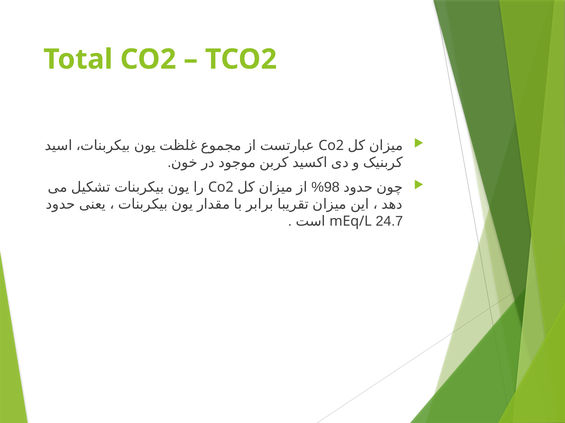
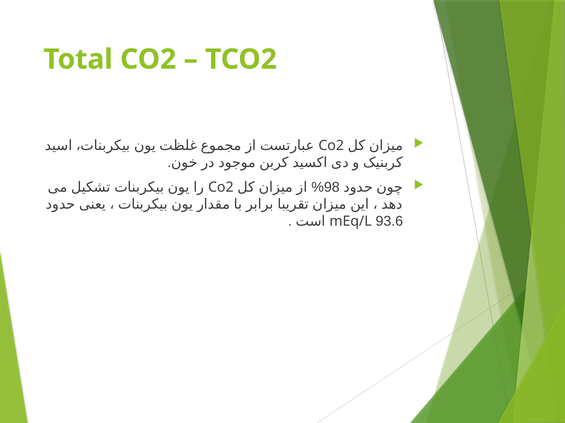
24.7: 24.7 -> 93.6
